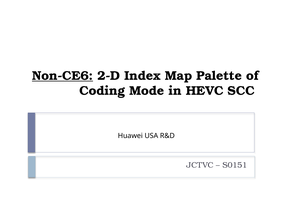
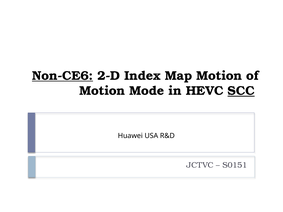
Map Palette: Palette -> Motion
Coding at (102, 91): Coding -> Motion
SCC underline: none -> present
